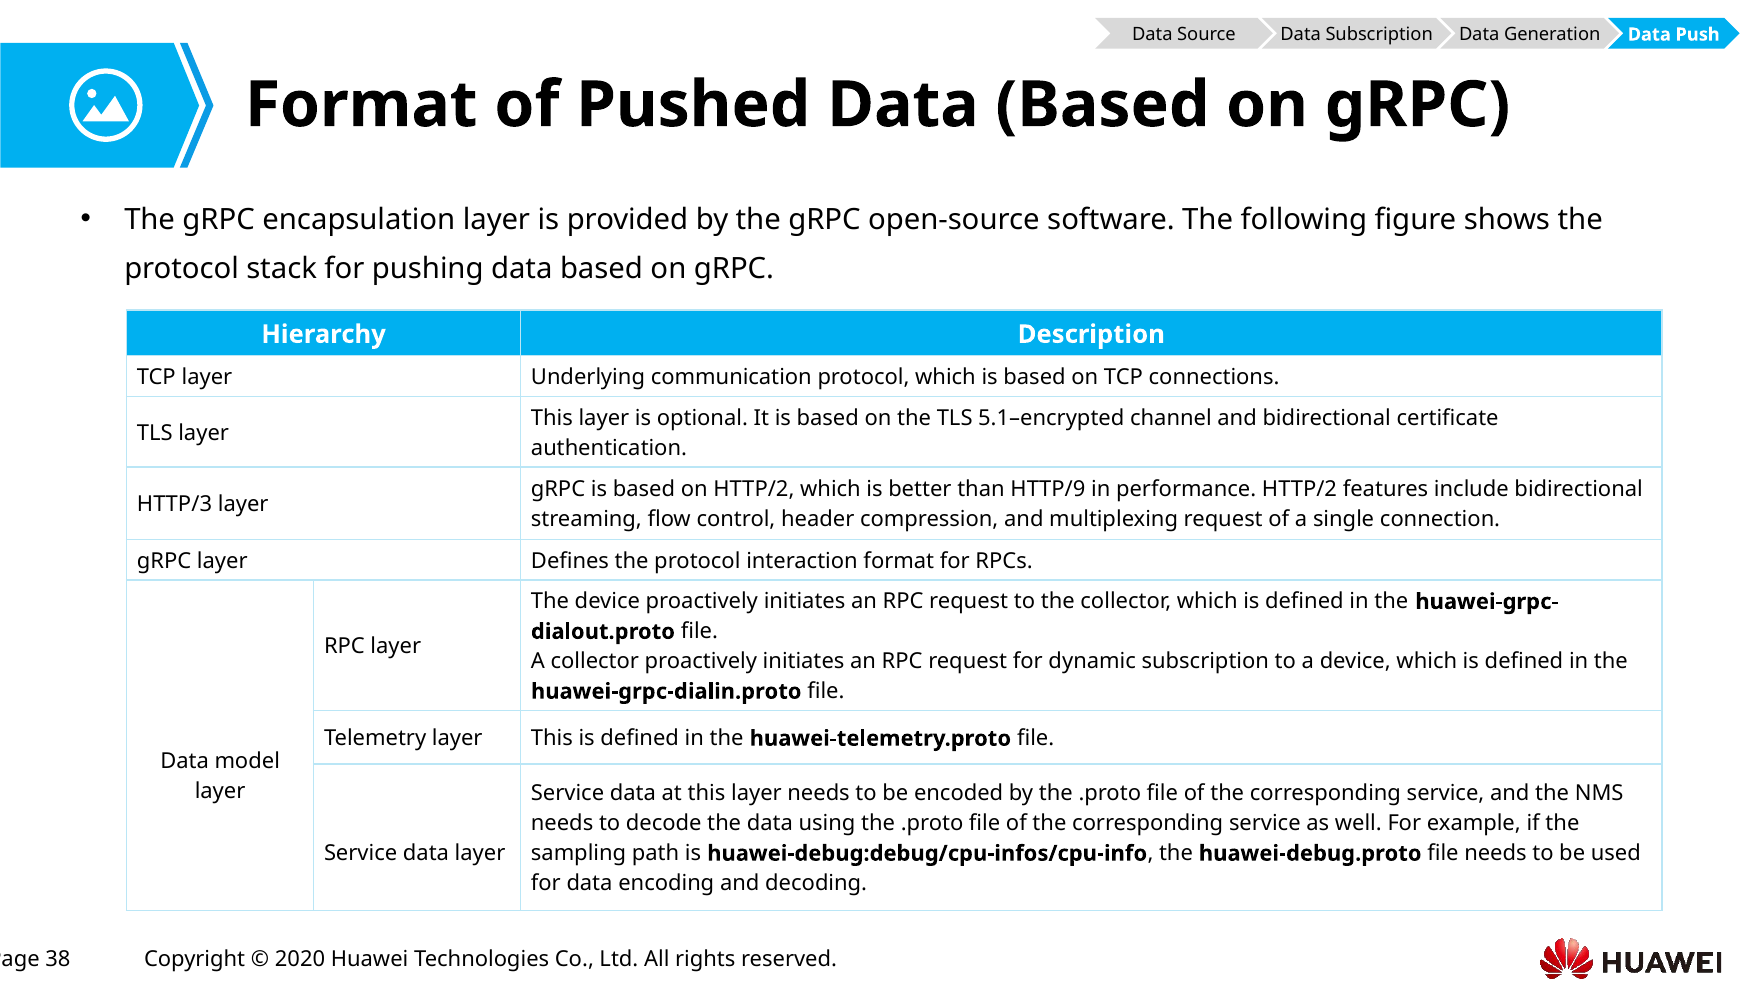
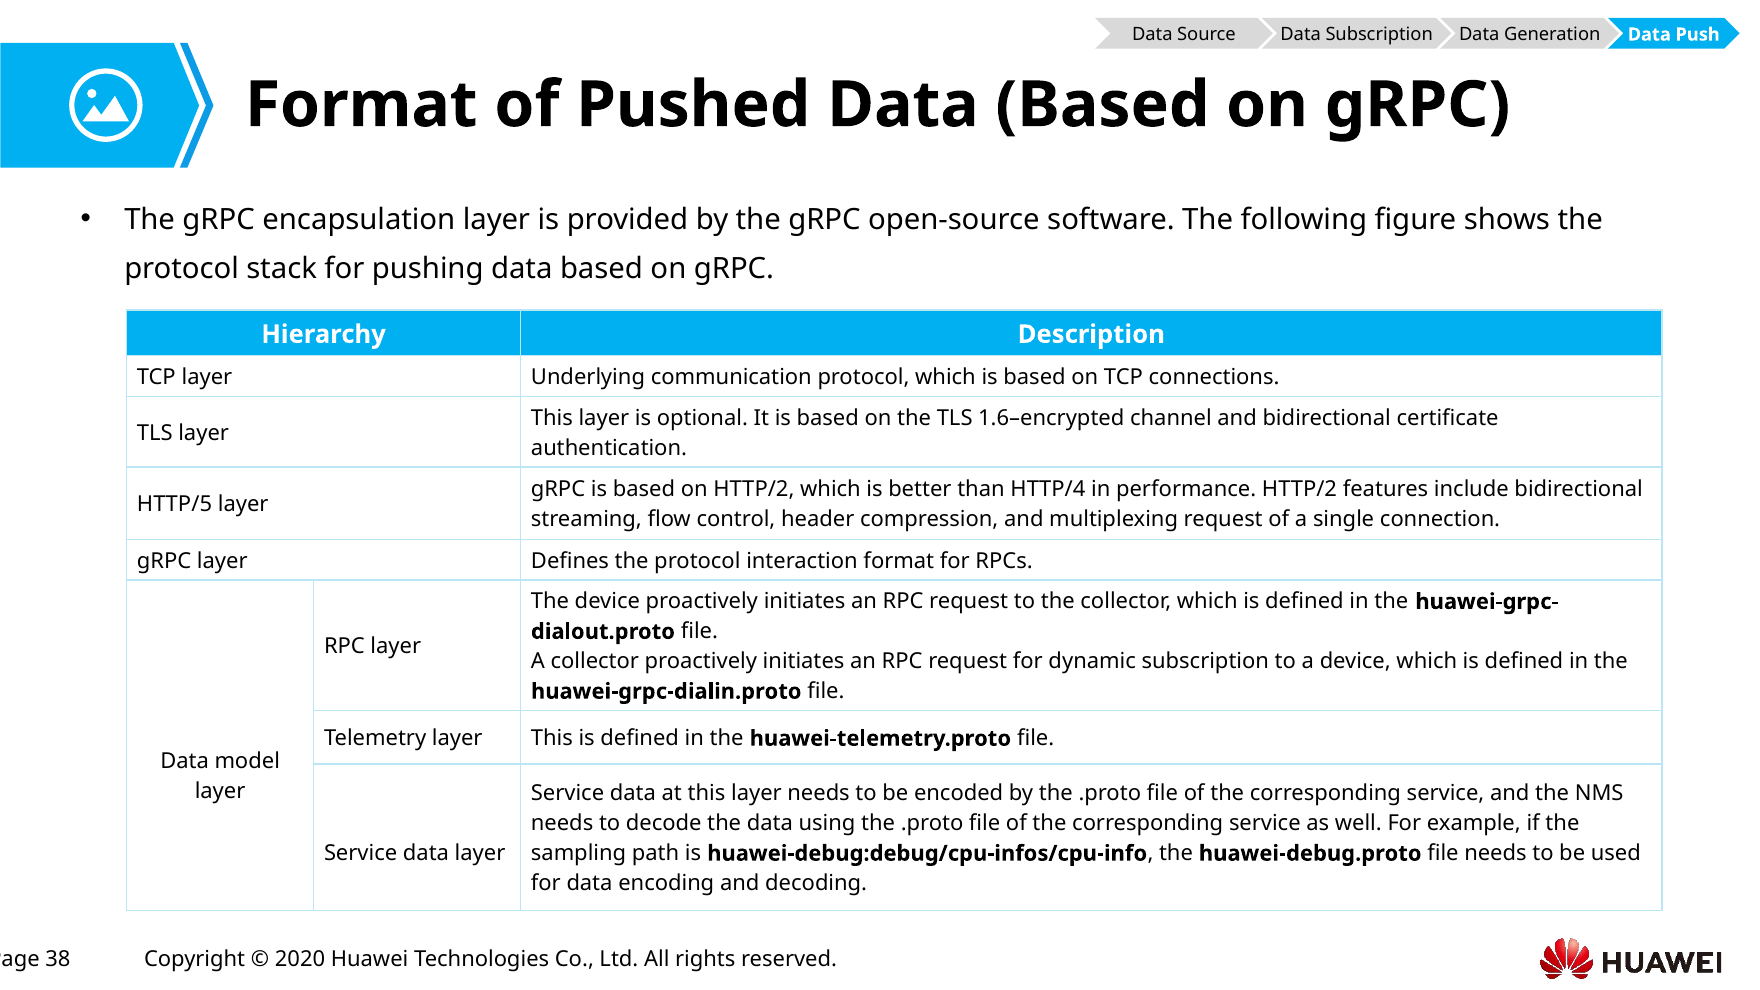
5.1–encrypted: 5.1–encrypted -> 1.6–encrypted
HTTP/9: HTTP/9 -> HTTP/4
HTTP/3: HTTP/3 -> HTTP/5
